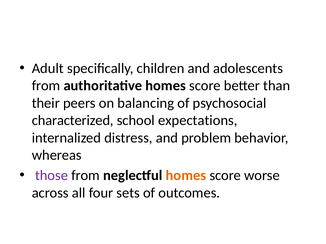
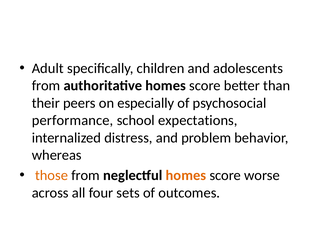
balancing: balancing -> especially
characterized: characterized -> performance
those colour: purple -> orange
